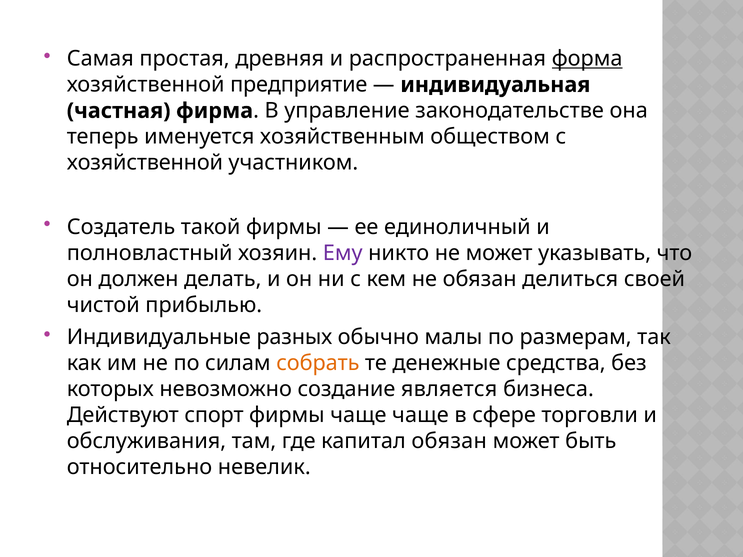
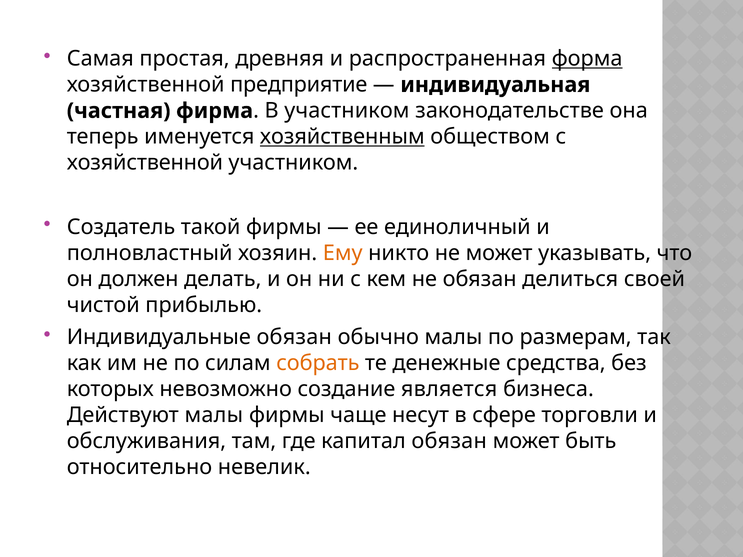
В управление: управление -> участником
хозяйственным underline: none -> present
Ему colour: purple -> orange
Индивидуальные разных: разных -> обязан
Действуют спорт: спорт -> малы
чаще чаще: чаще -> несут
